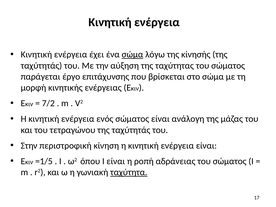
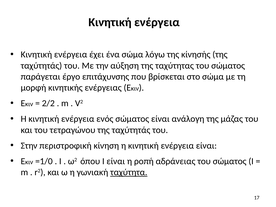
σώμα at (132, 55) underline: present -> none
7/2: 7/2 -> 2/2
=1/5: =1/5 -> =1/0
